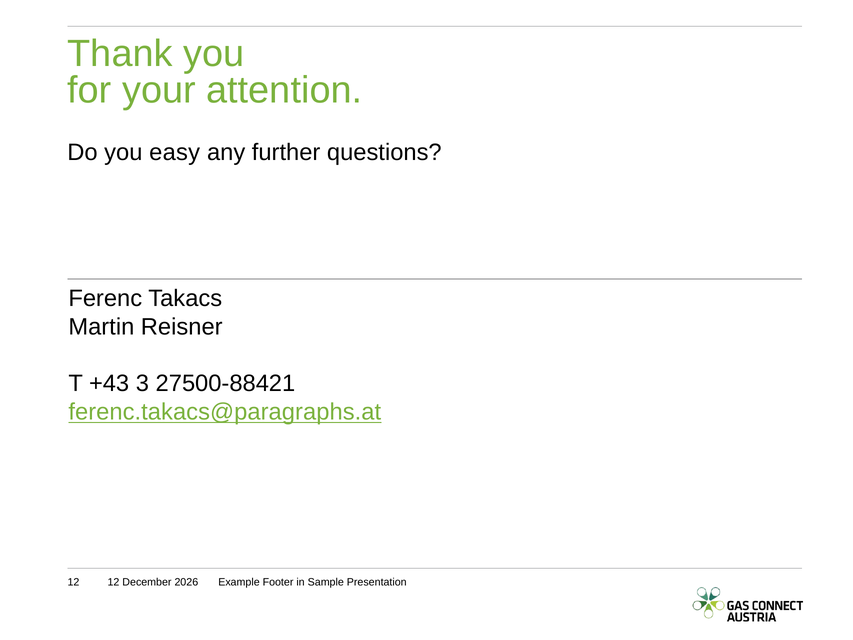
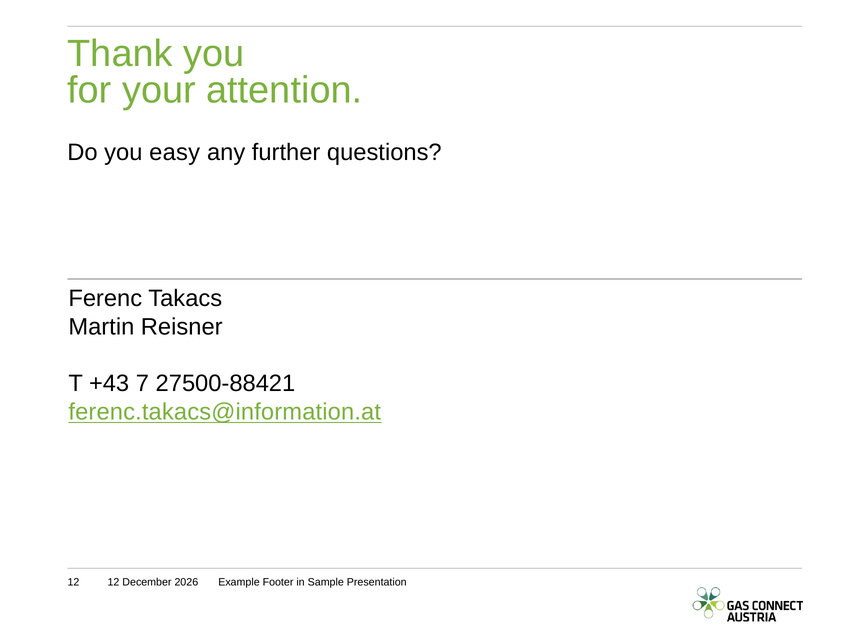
3: 3 -> 7
ferenc.takacs@paragraphs.at: ferenc.takacs@paragraphs.at -> ferenc.takacs@information.at
